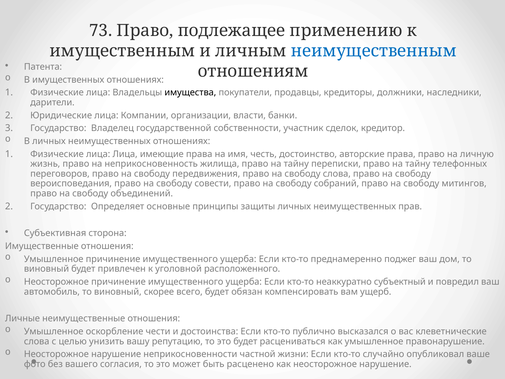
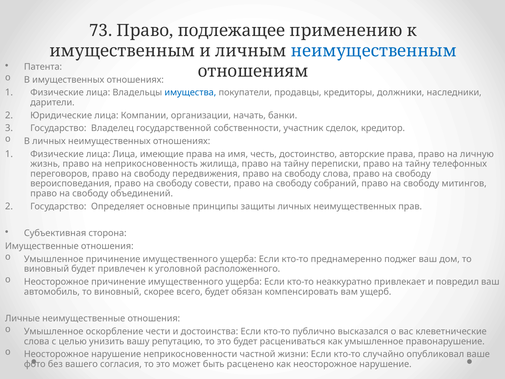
имущества colour: black -> blue
власти: власти -> начать
субъектный: субъектный -> привлекает
